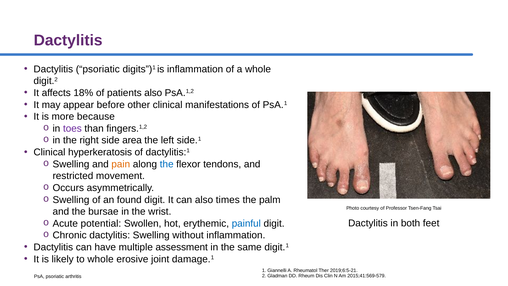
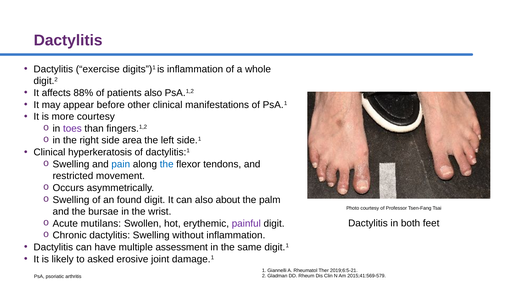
Dactylitis psoriatic: psoriatic -> exercise
18%: 18% -> 88%
more because: because -> courtesy
pain colour: orange -> blue
times: times -> about
potential: potential -> mutilans
painful colour: blue -> purple
to whole: whole -> asked
